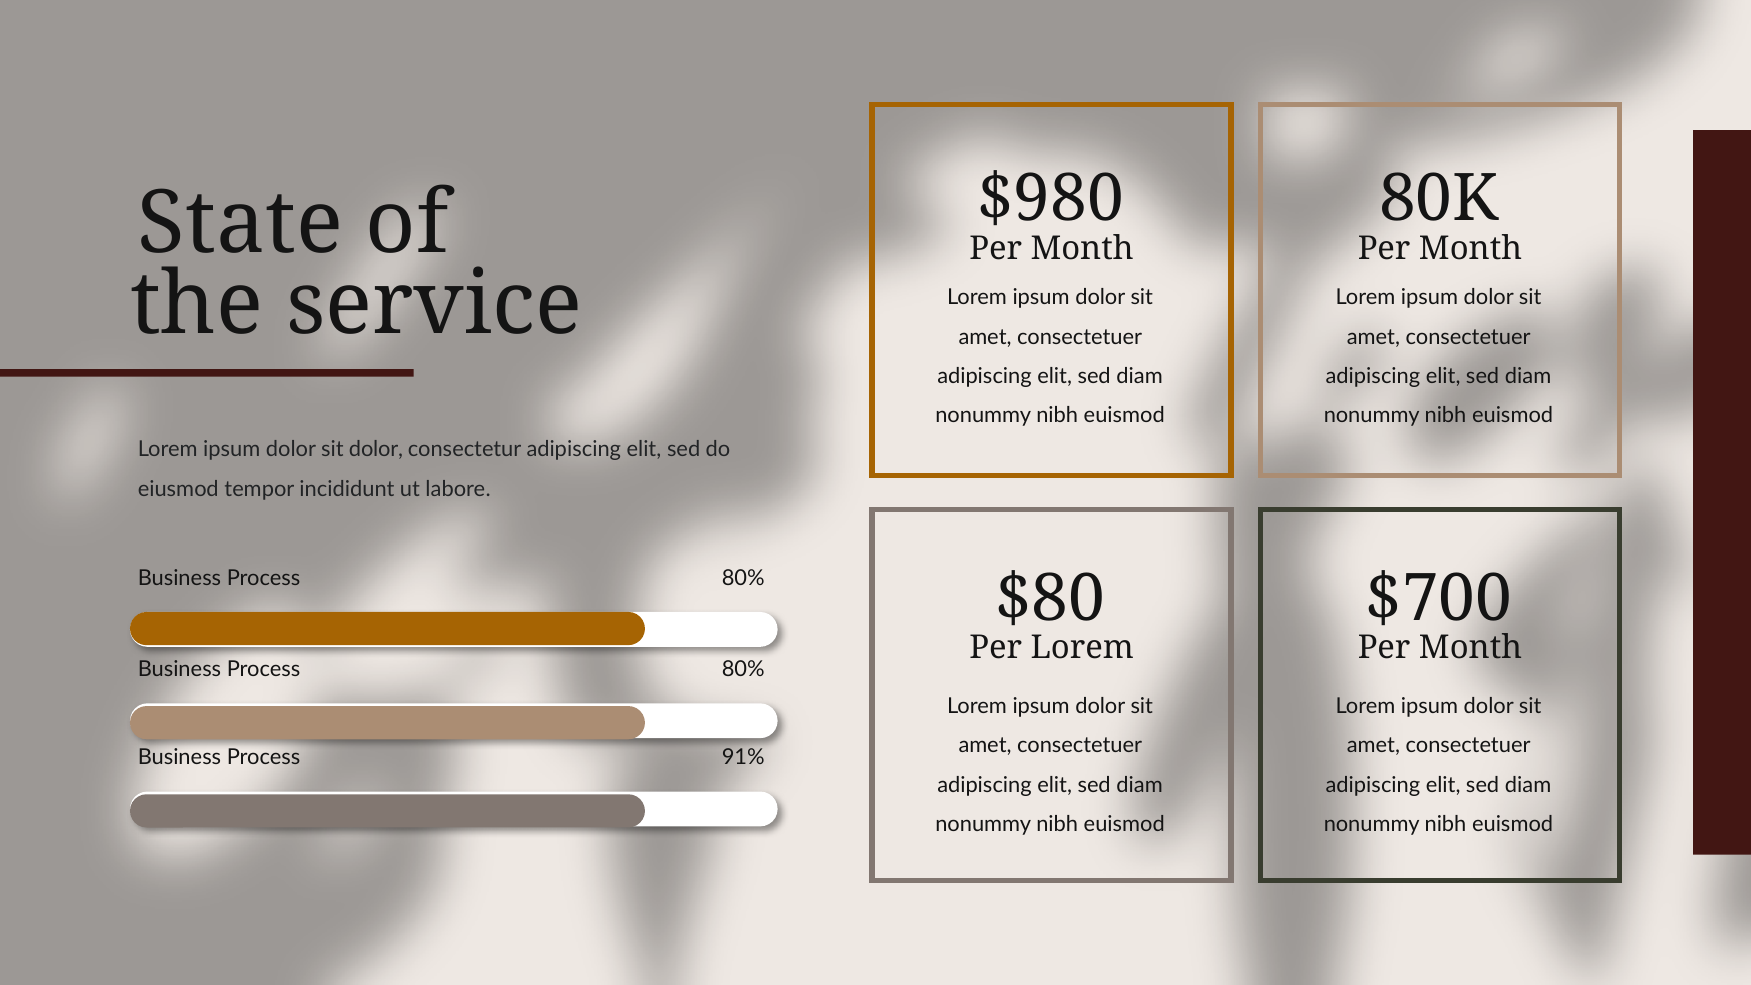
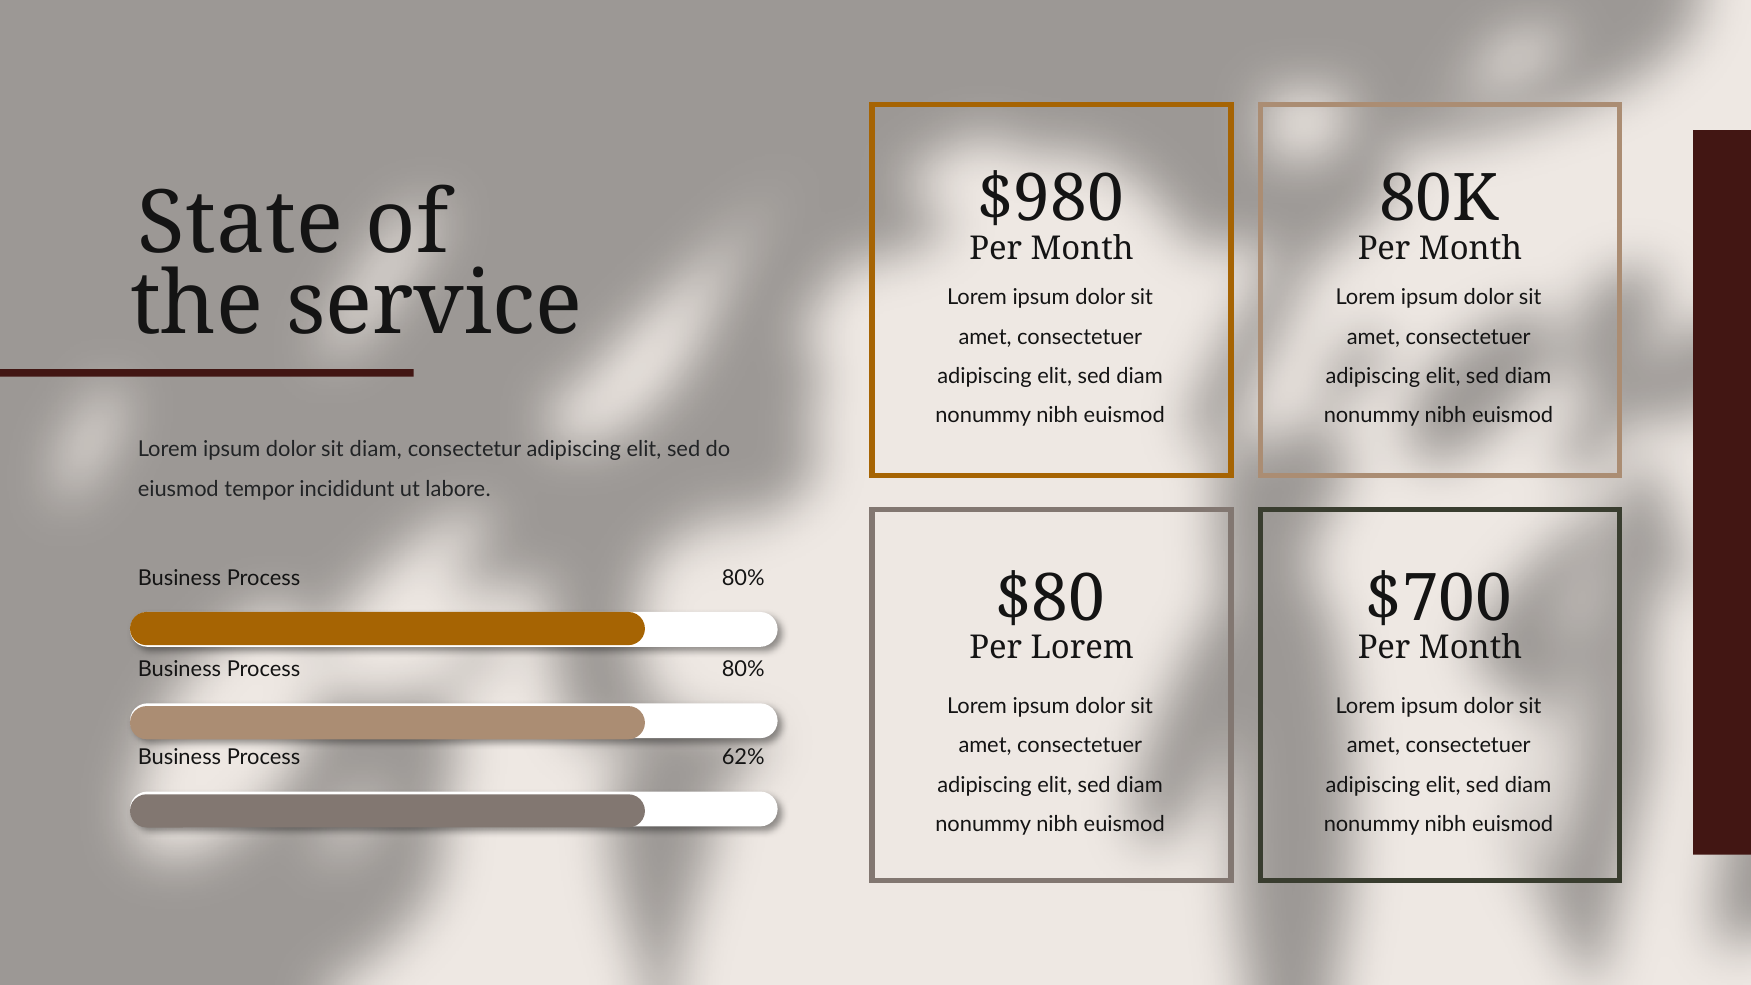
sit dolor: dolor -> diam
91%: 91% -> 62%
